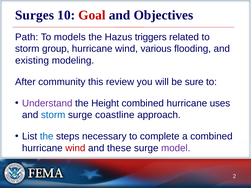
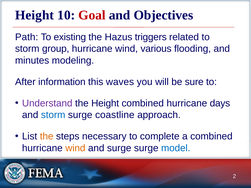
Surges at (35, 15): Surges -> Height
models: models -> existing
existing: existing -> minutes
community: community -> information
review: review -> waves
uses: uses -> days
the at (47, 137) colour: blue -> orange
wind at (75, 148) colour: red -> orange
and these: these -> surge
model colour: purple -> blue
